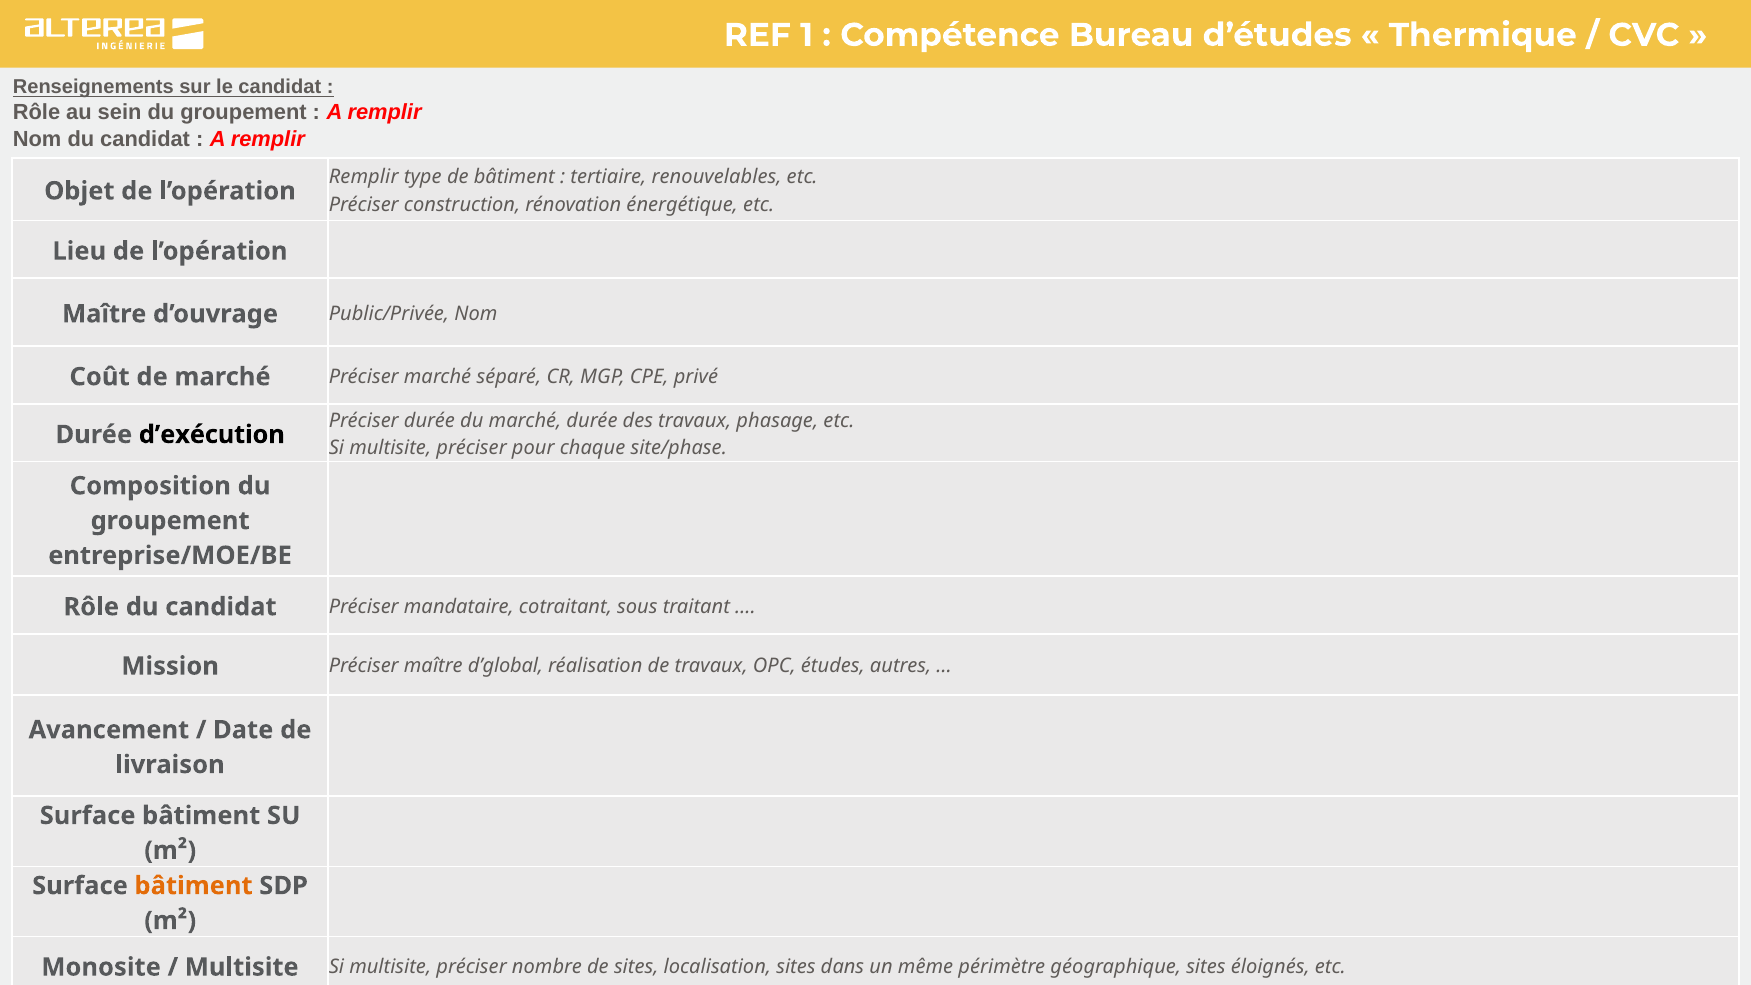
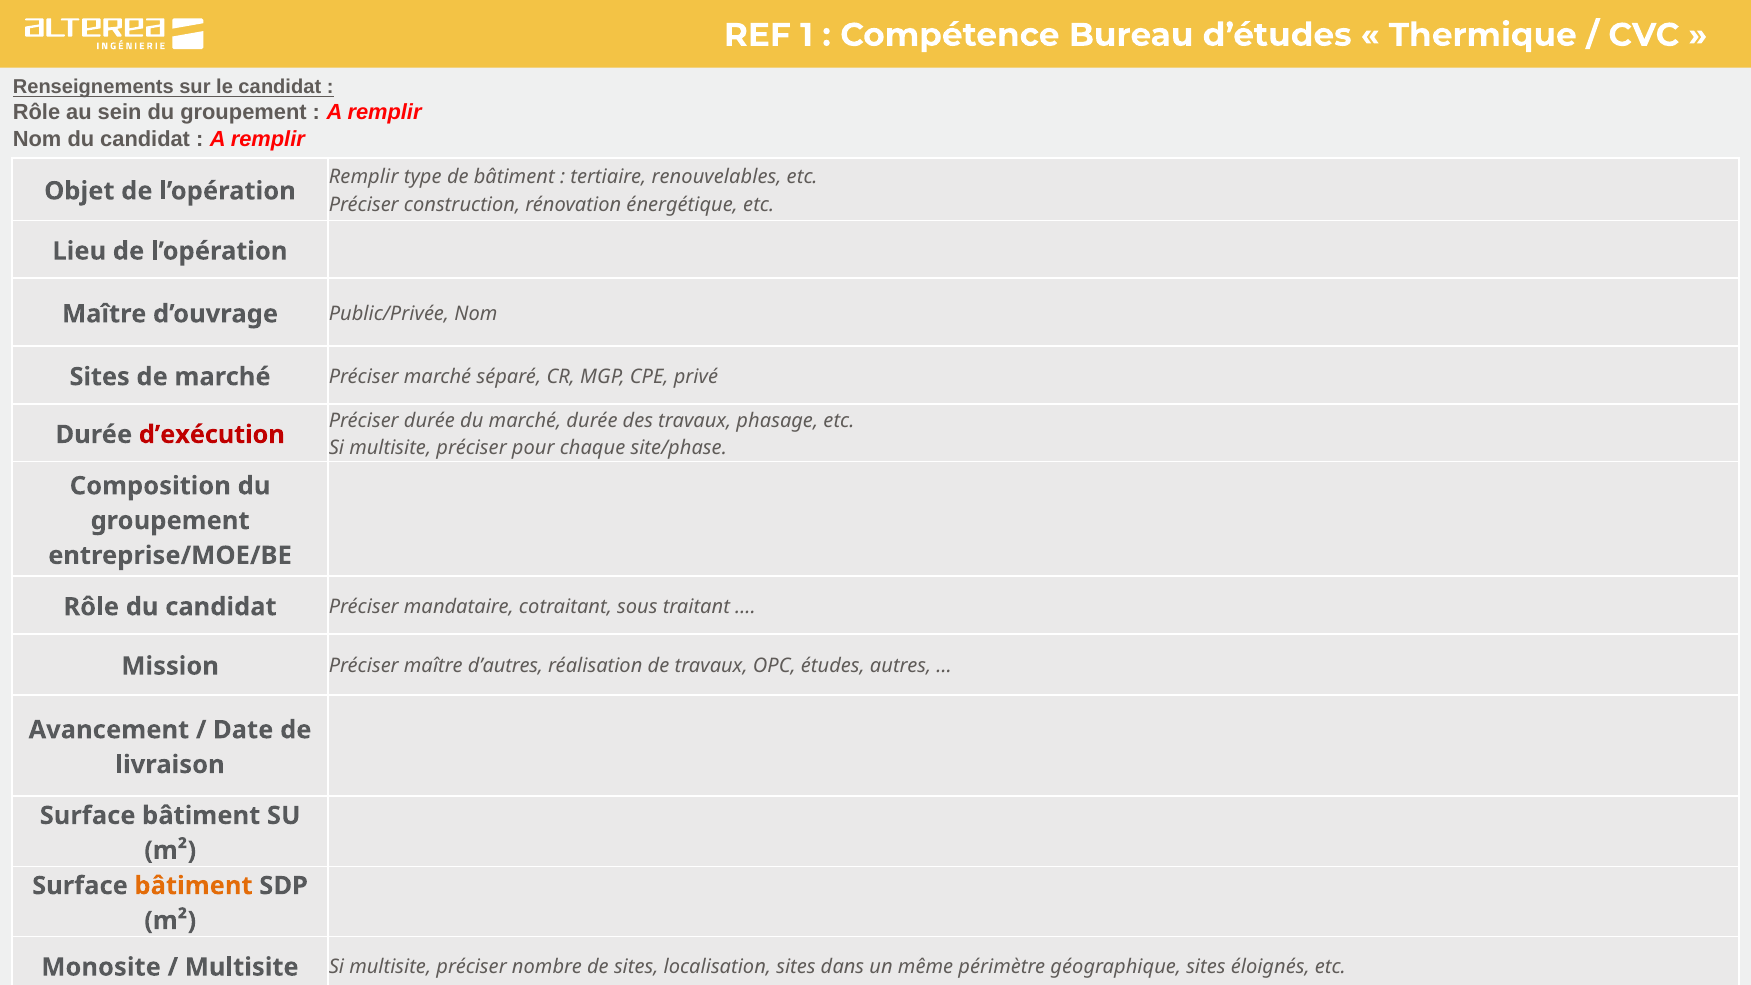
Coût at (100, 377): Coût -> Sites
d’exécution colour: black -> red
d’global: d’global -> d’autres
